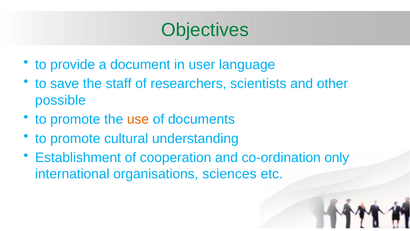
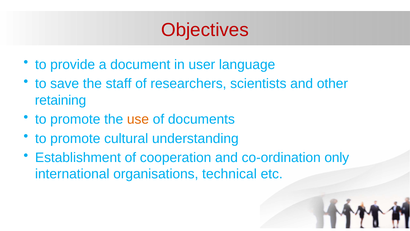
Objectives colour: green -> red
possible: possible -> retaining
sciences: sciences -> technical
